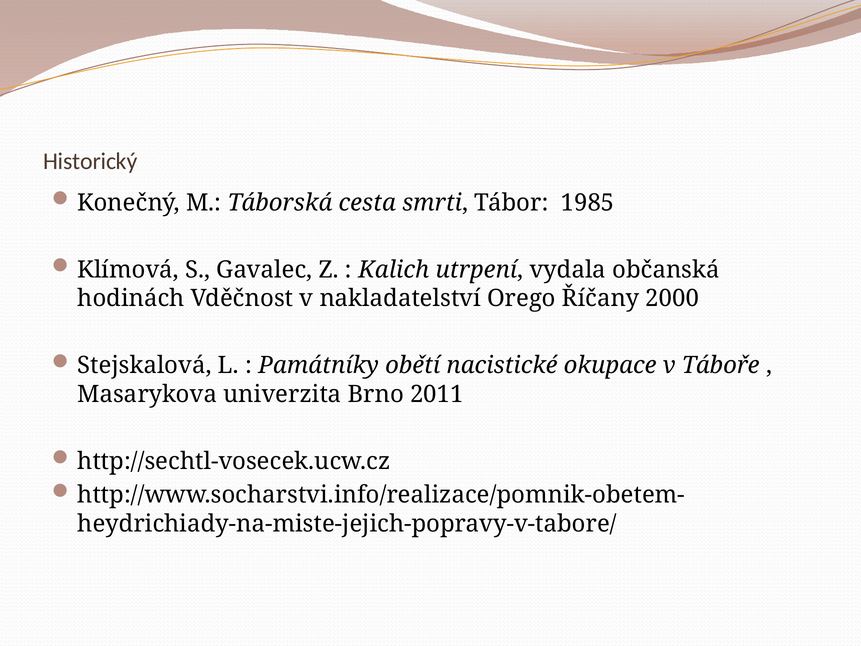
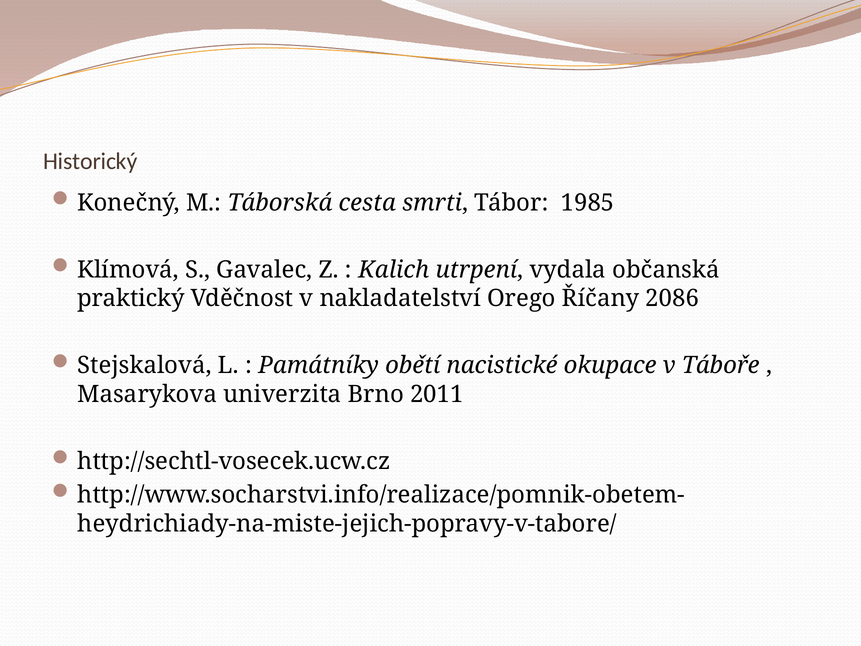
hodinách: hodinách -> praktický
2000: 2000 -> 2086
